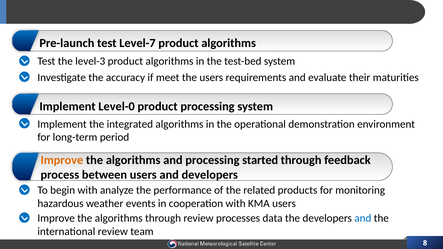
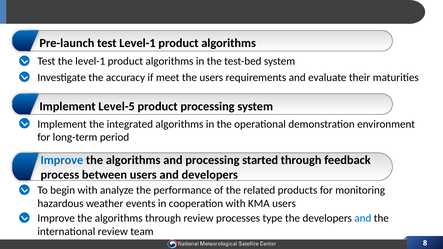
test Level-7: Level-7 -> Level-1
the level-3: level-3 -> level-1
Level-0: Level-0 -> Level-5
Improve at (62, 160) colour: orange -> blue
data: data -> type
